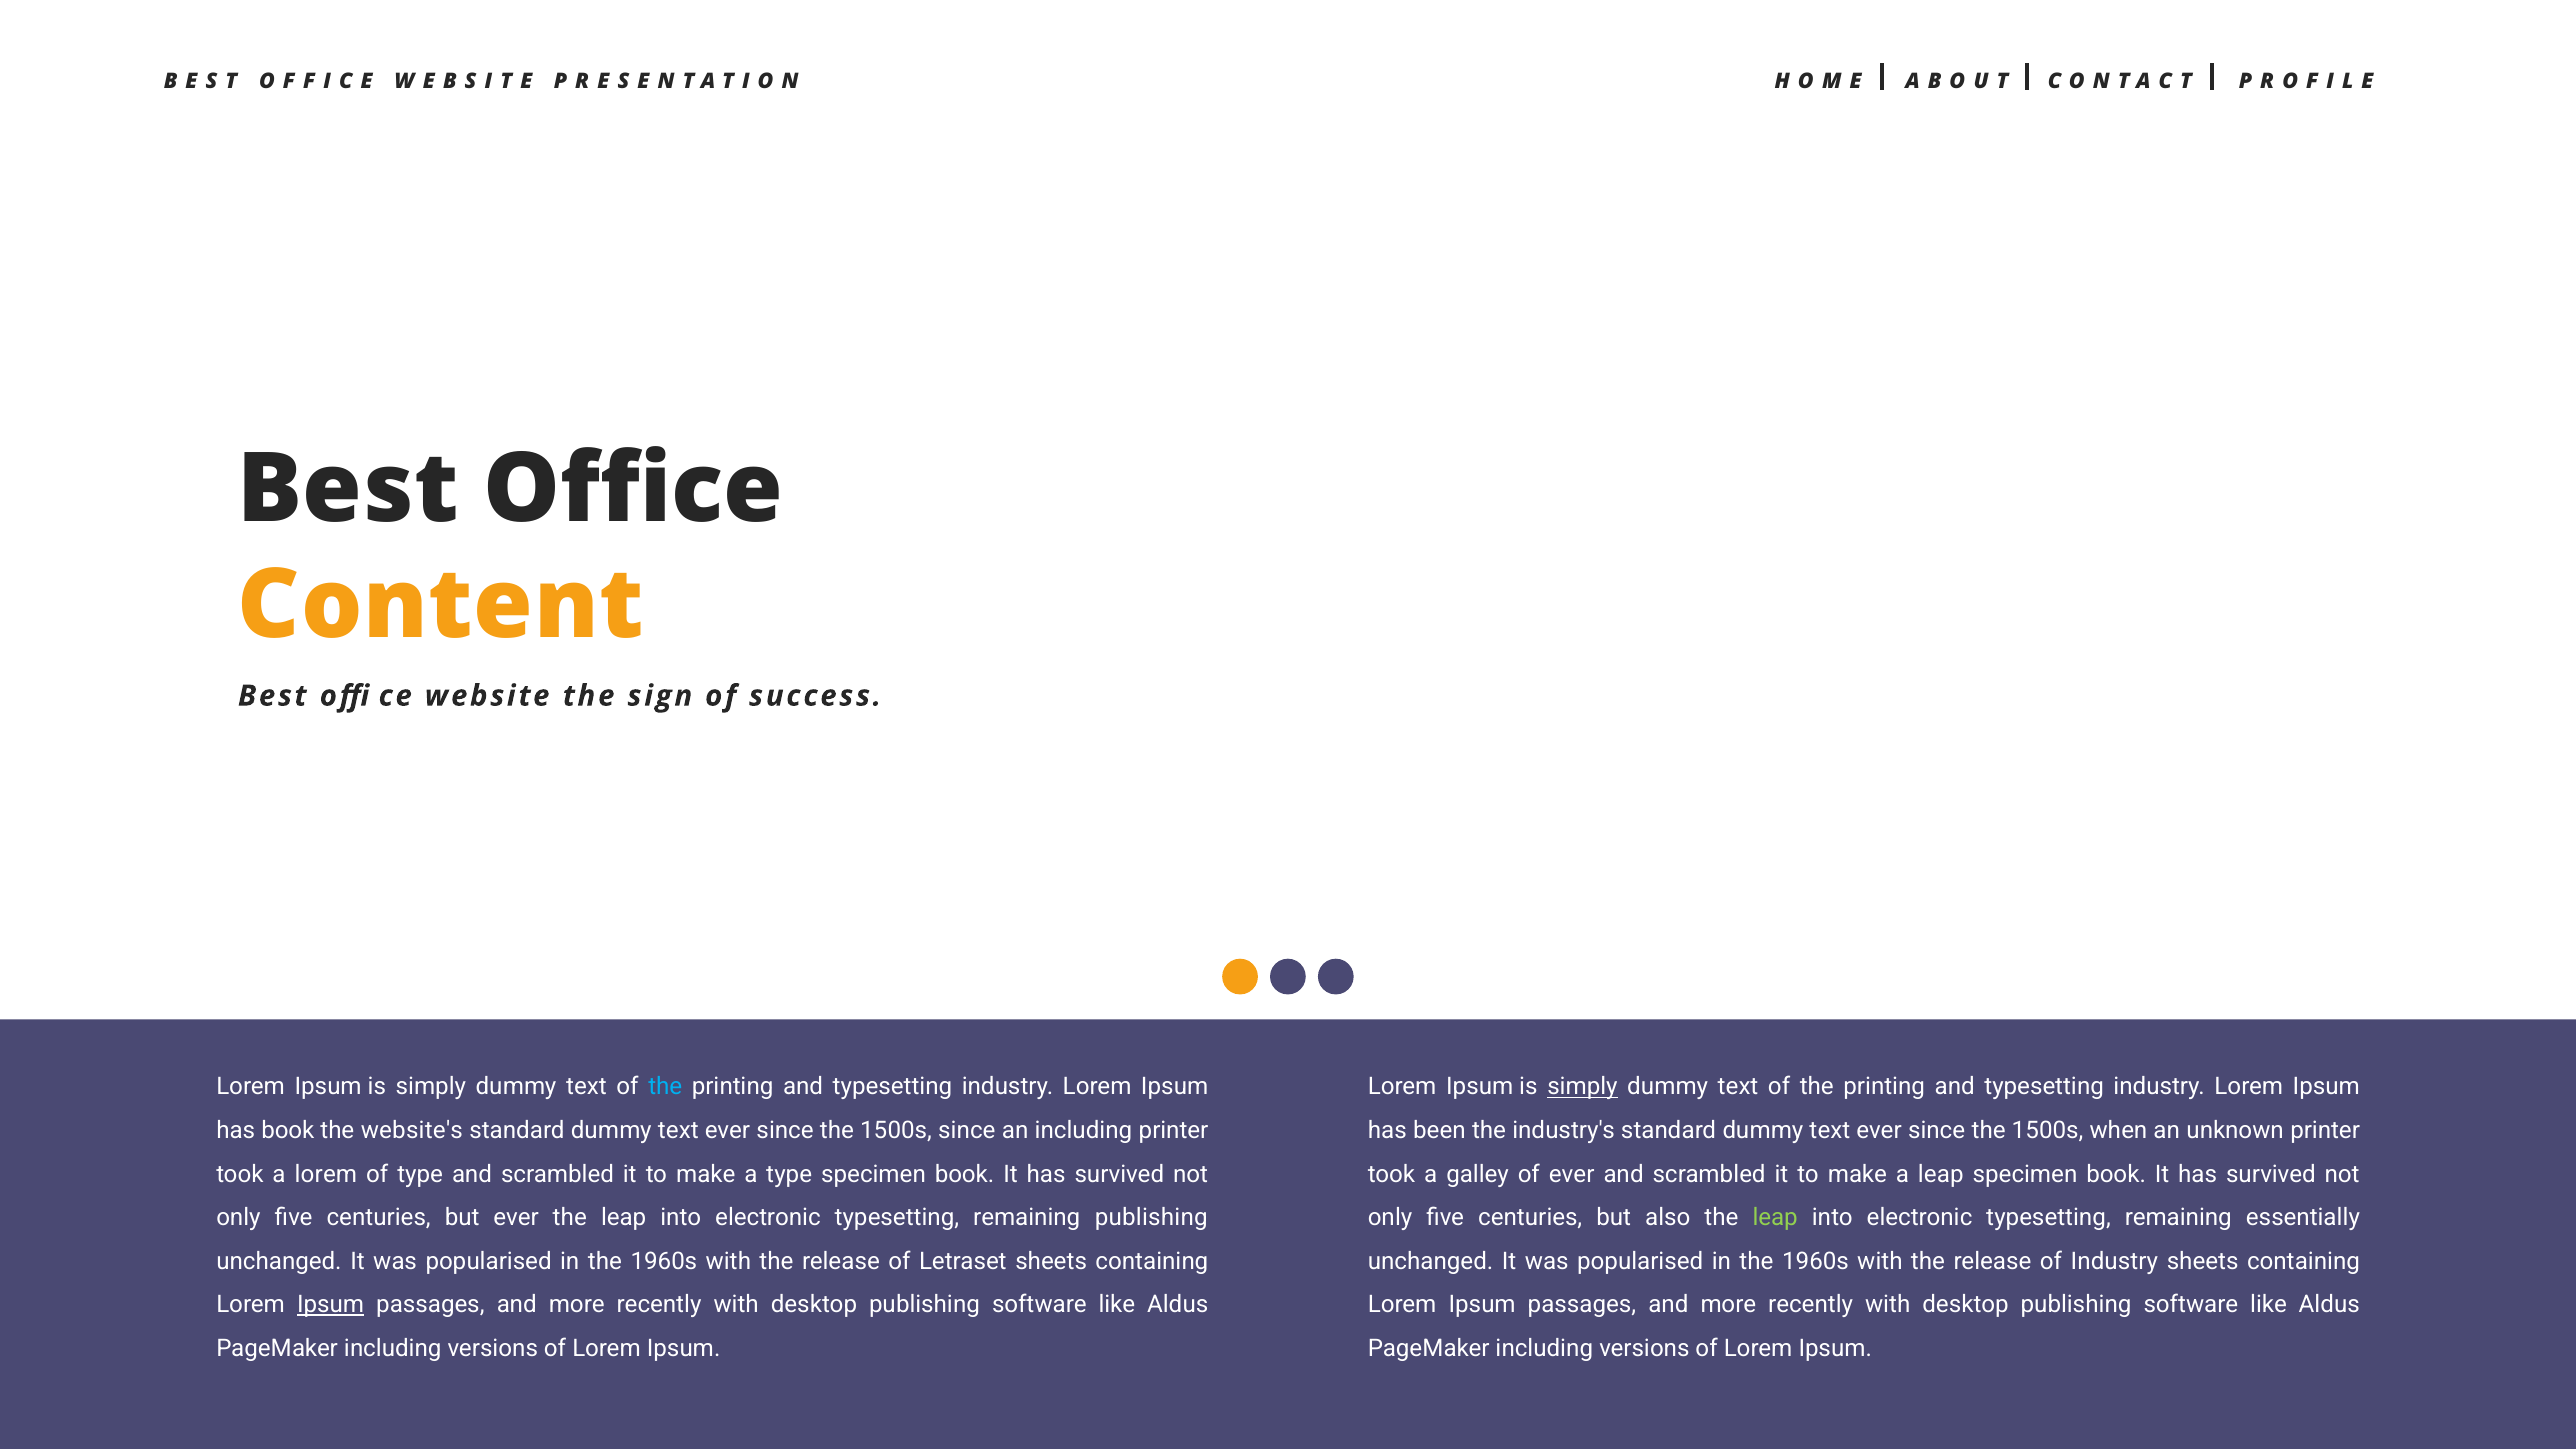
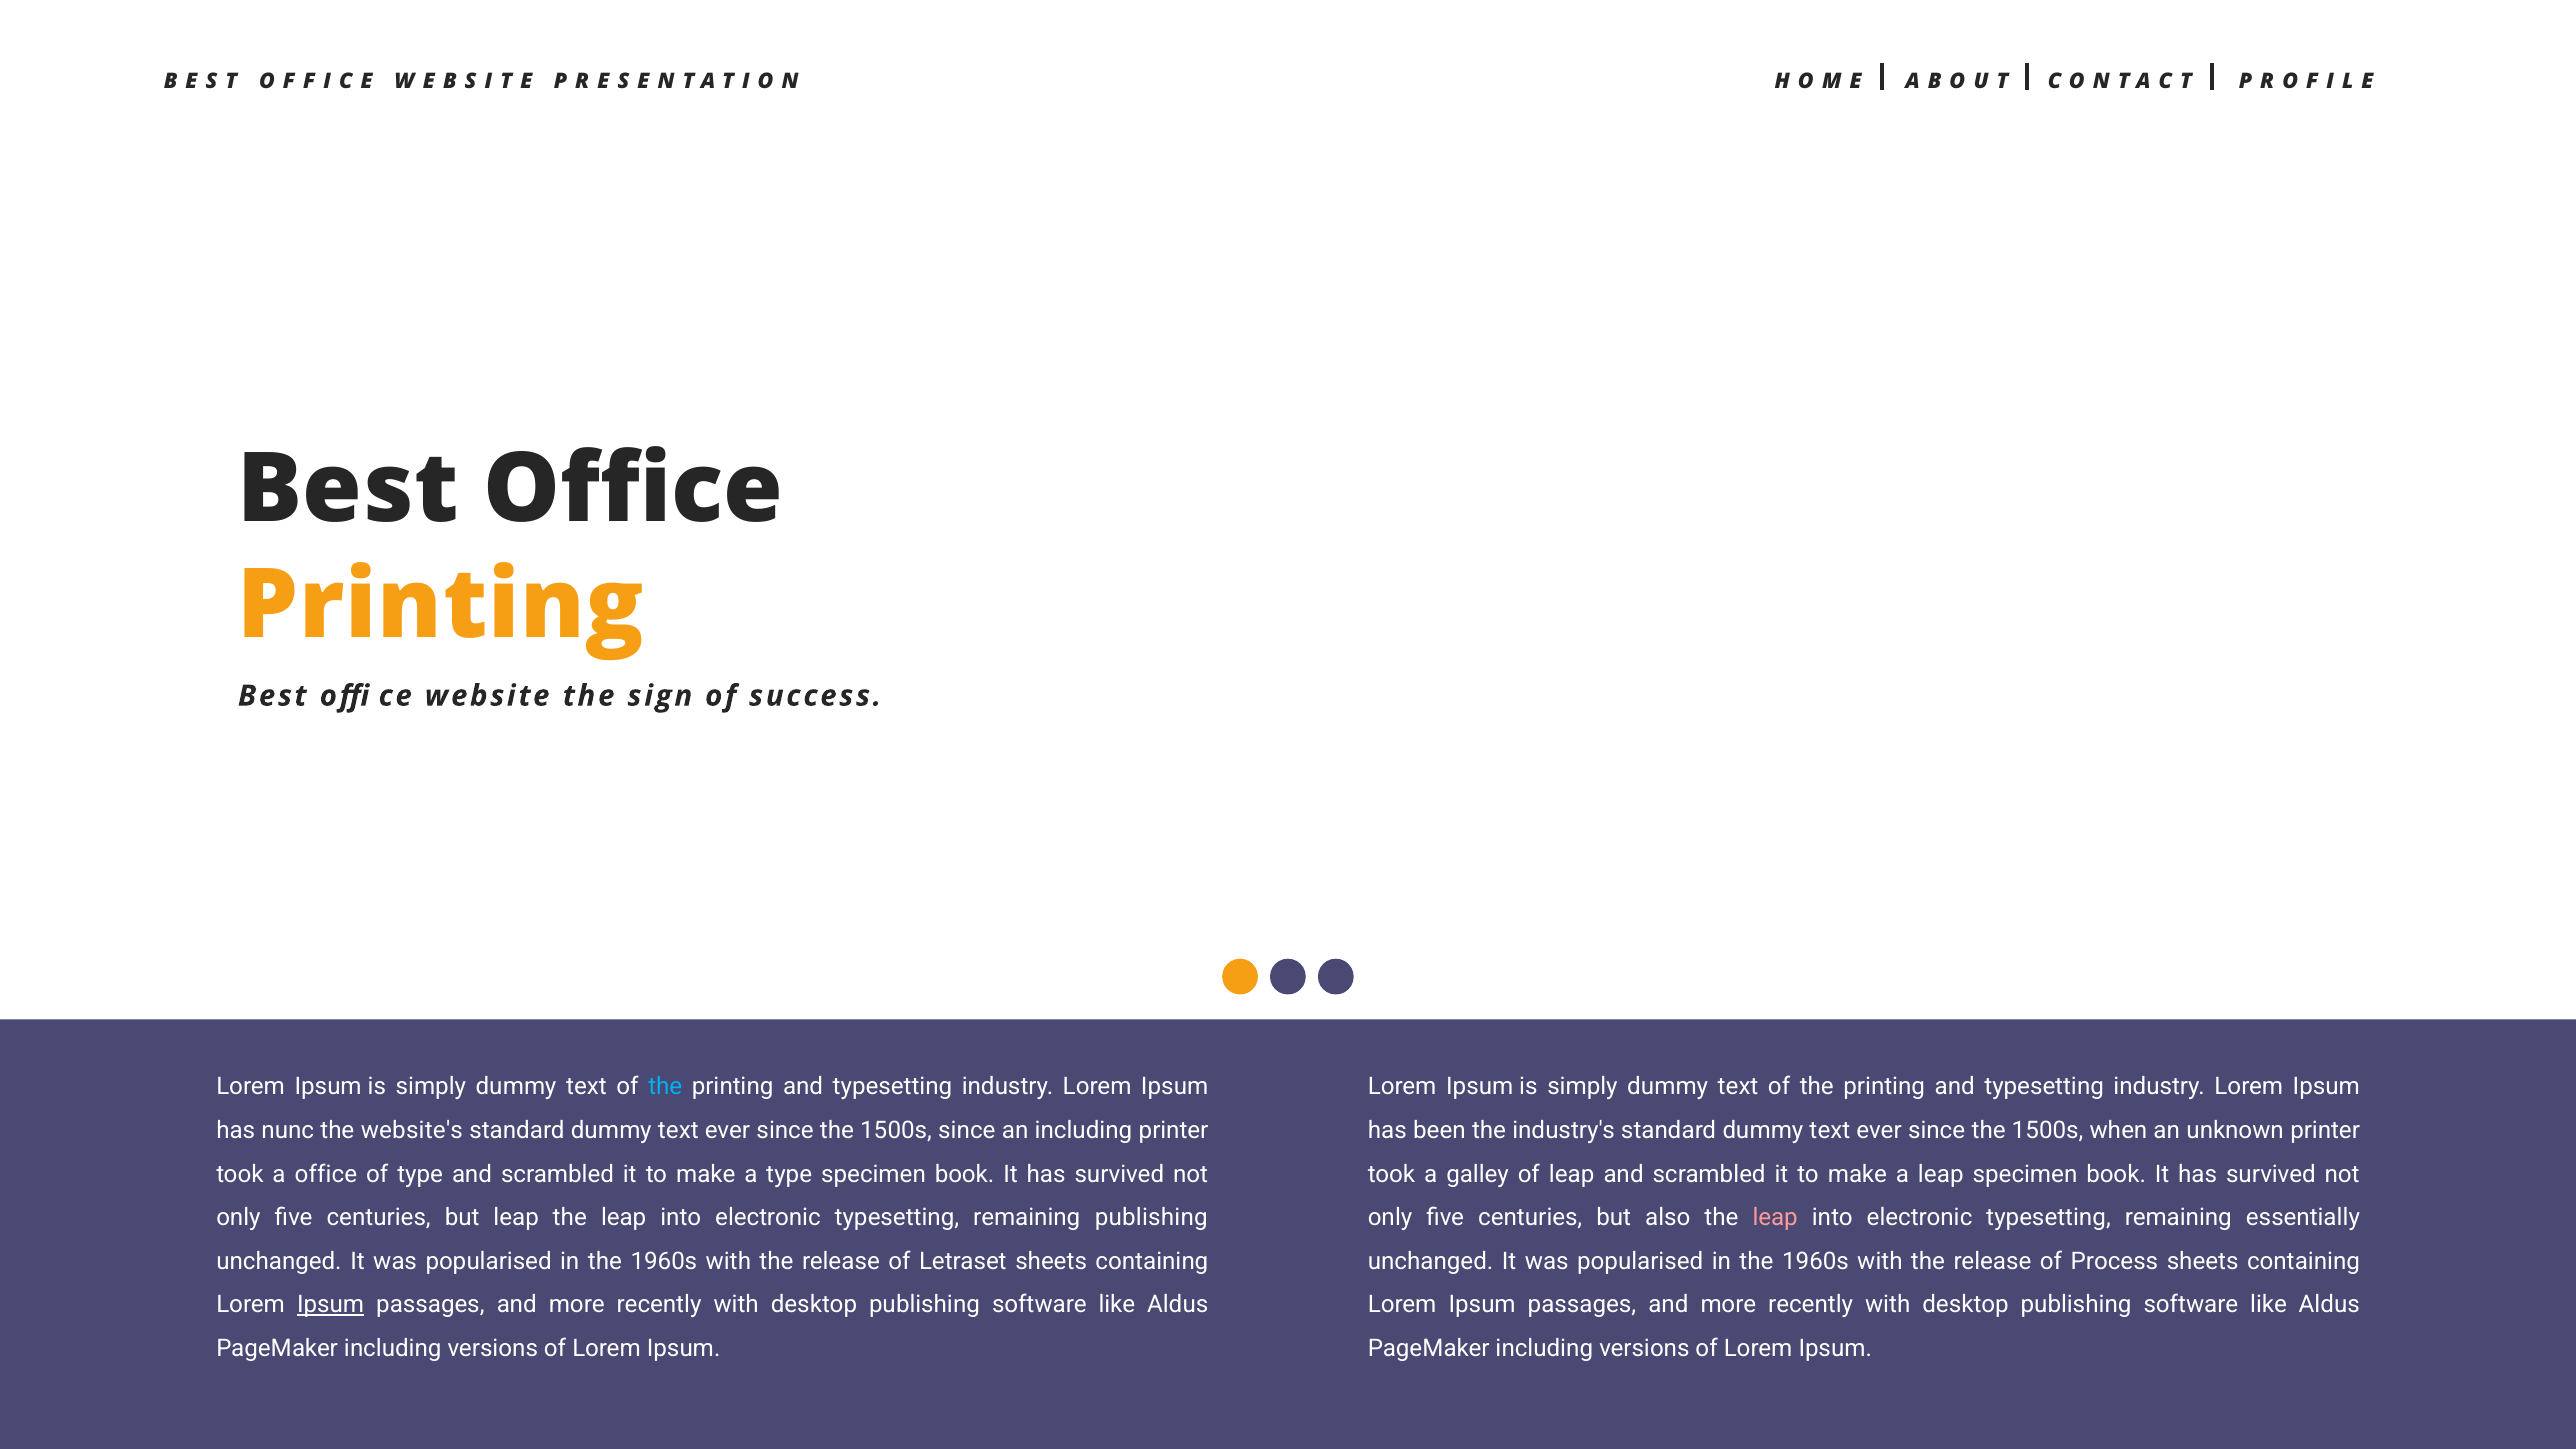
Content at (441, 606): Content -> Printing
simply at (1582, 1087) underline: present -> none
has book: book -> nunc
a lorem: lorem -> office
of ever: ever -> leap
but ever: ever -> leap
leap at (1775, 1218) colour: light green -> pink
of Industry: Industry -> Process
